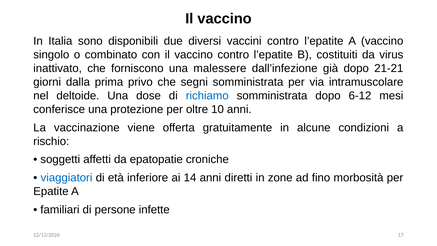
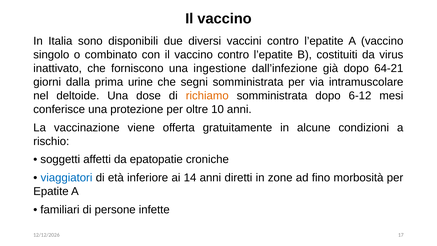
malessere: malessere -> ingestione
21-21: 21-21 -> 64-21
privo: privo -> urine
richiamo colour: blue -> orange
